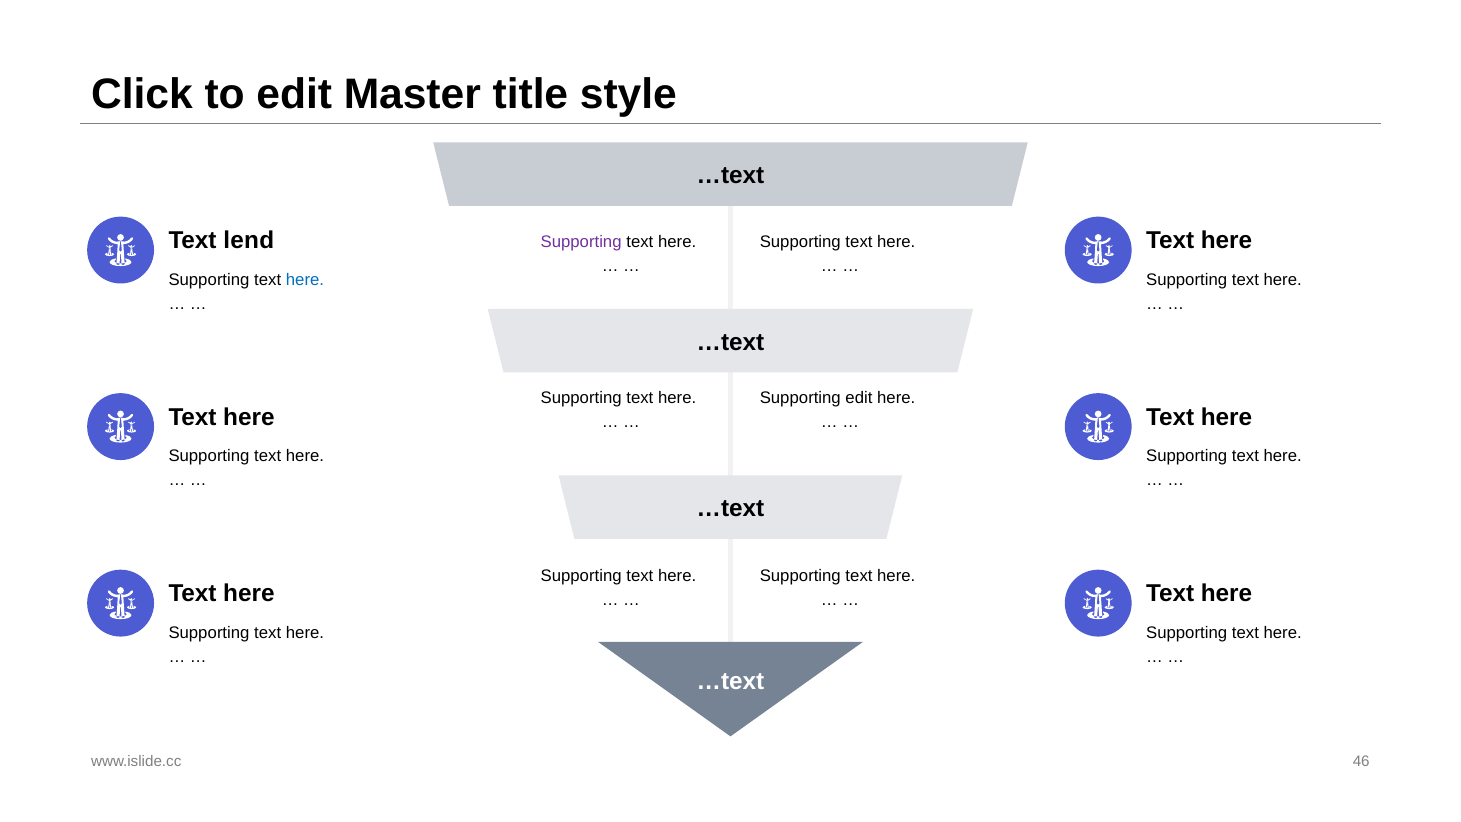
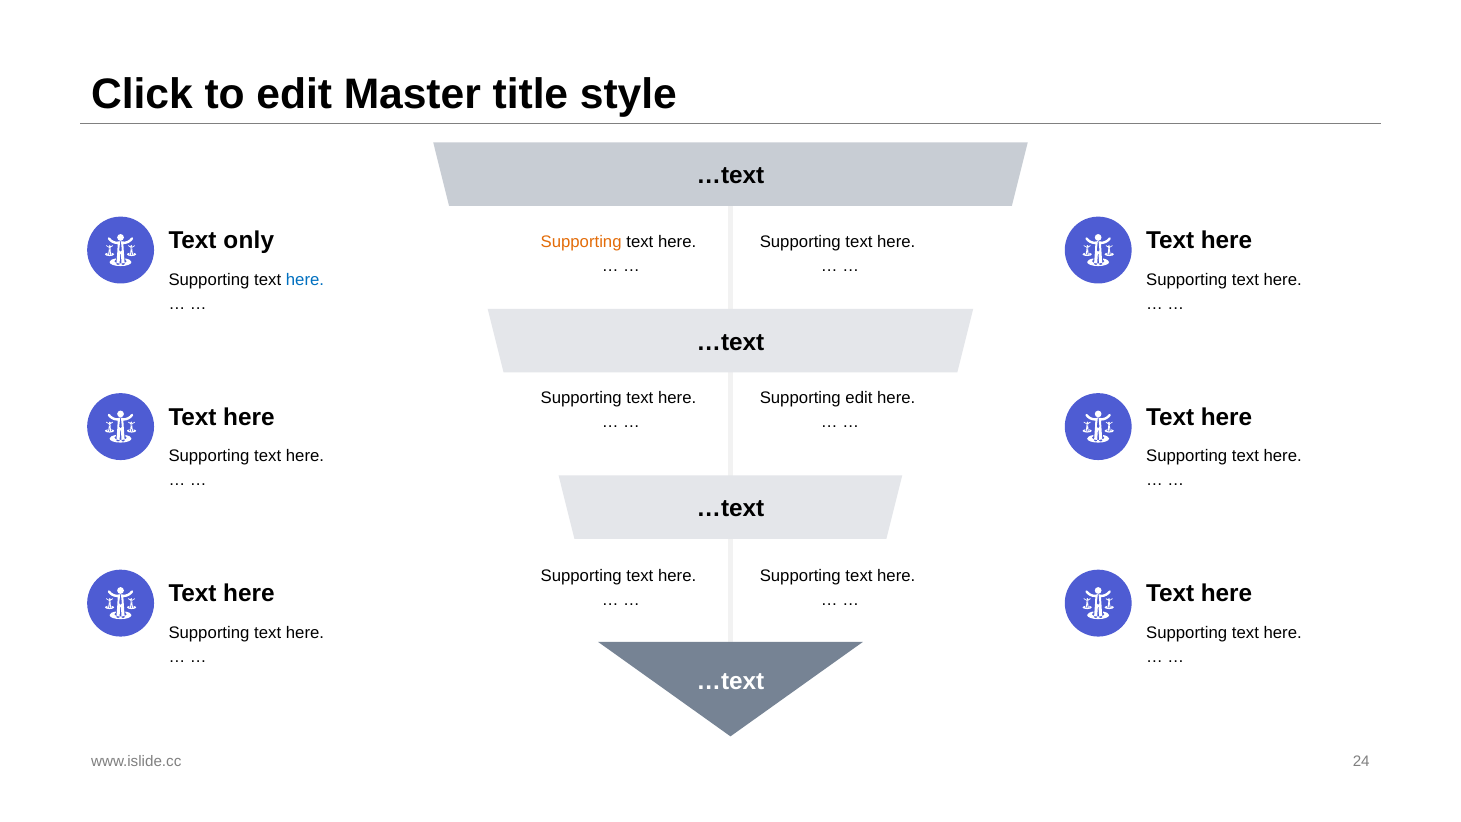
lend: lend -> only
Supporting at (581, 242) colour: purple -> orange
46: 46 -> 24
